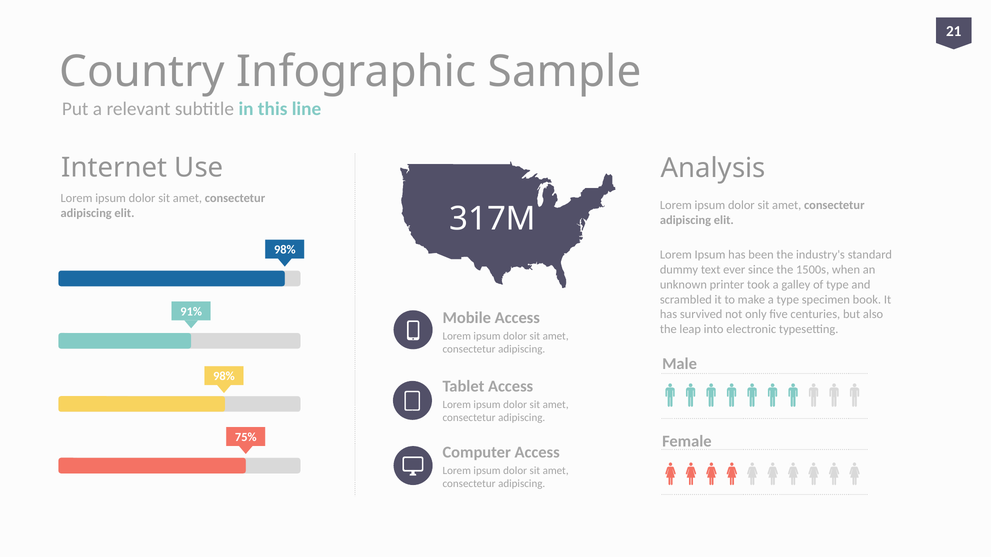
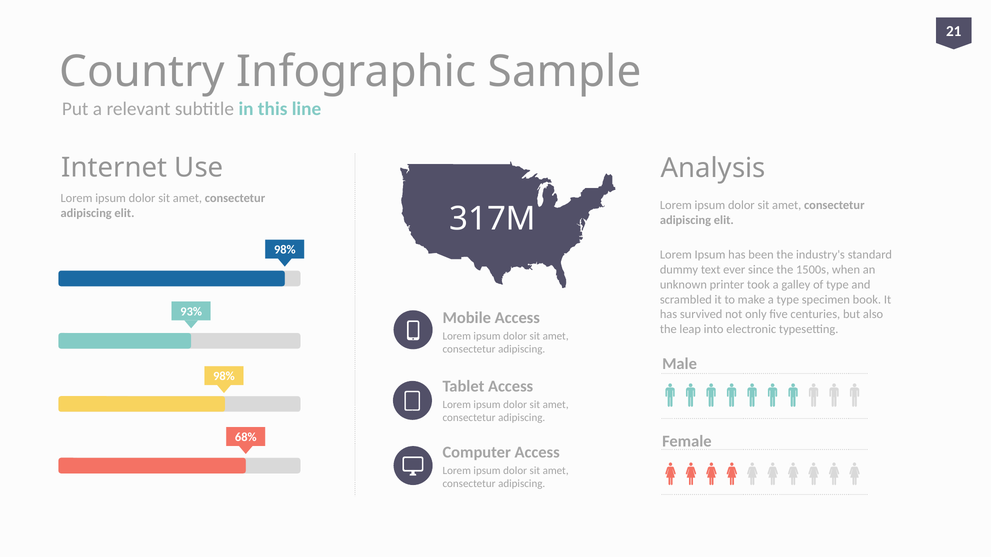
91%: 91% -> 93%
75%: 75% -> 68%
